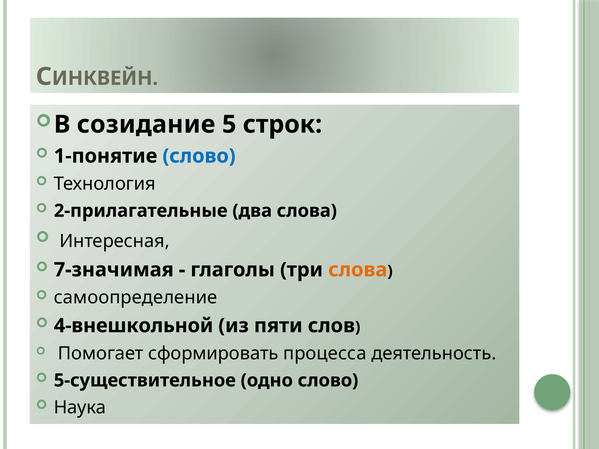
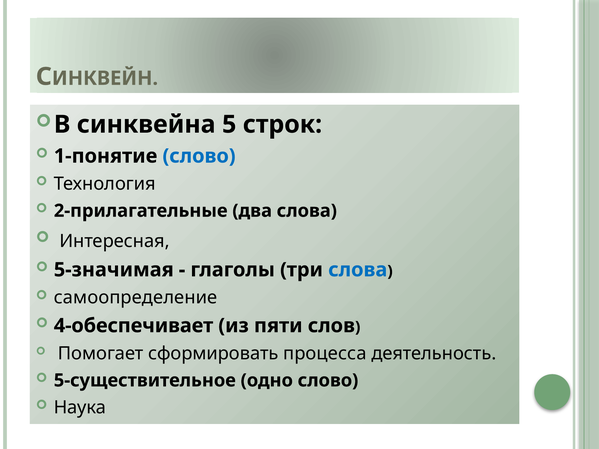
созидание: созидание -> синквейна
7-значимая: 7-значимая -> 5-значимая
слова at (358, 270) colour: orange -> blue
4-внешкольной: 4-внешкольной -> 4-обеспечивает
